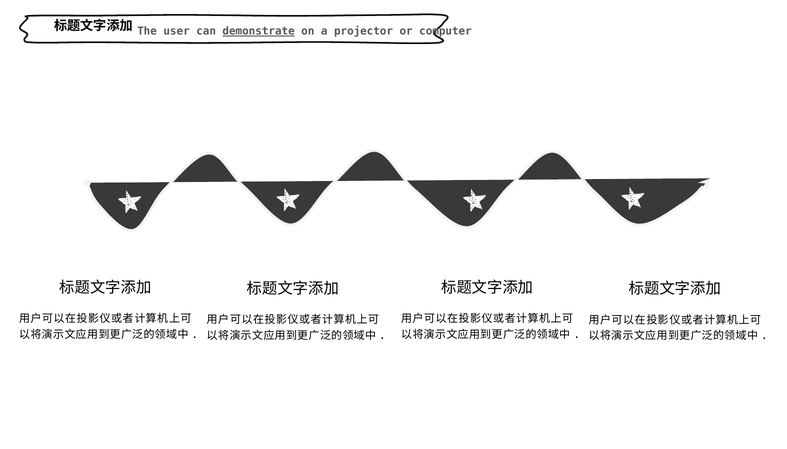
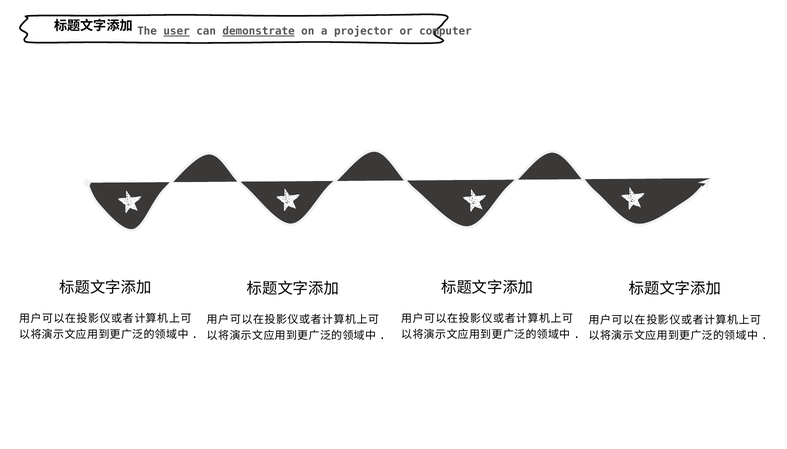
user underline: none -> present
